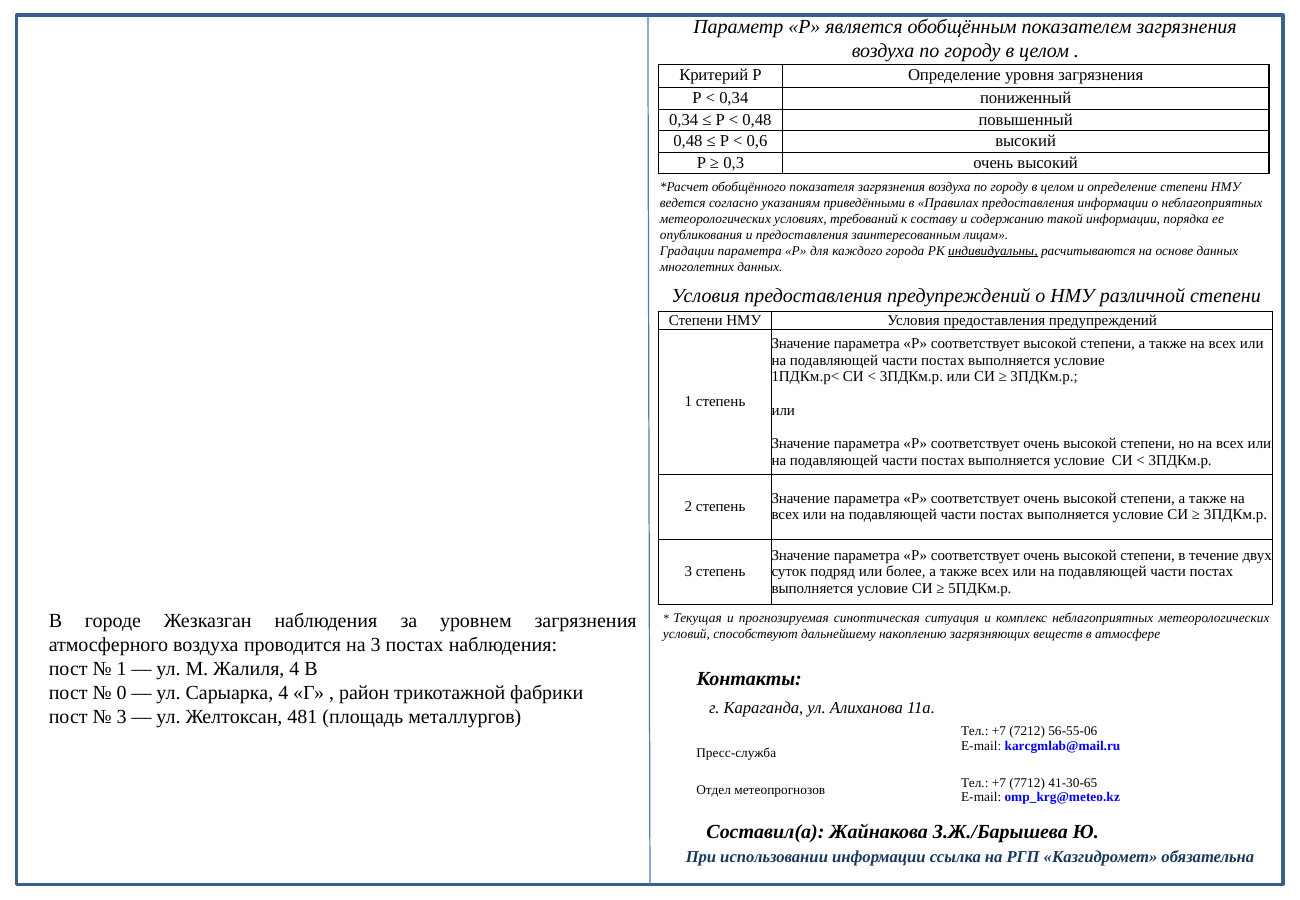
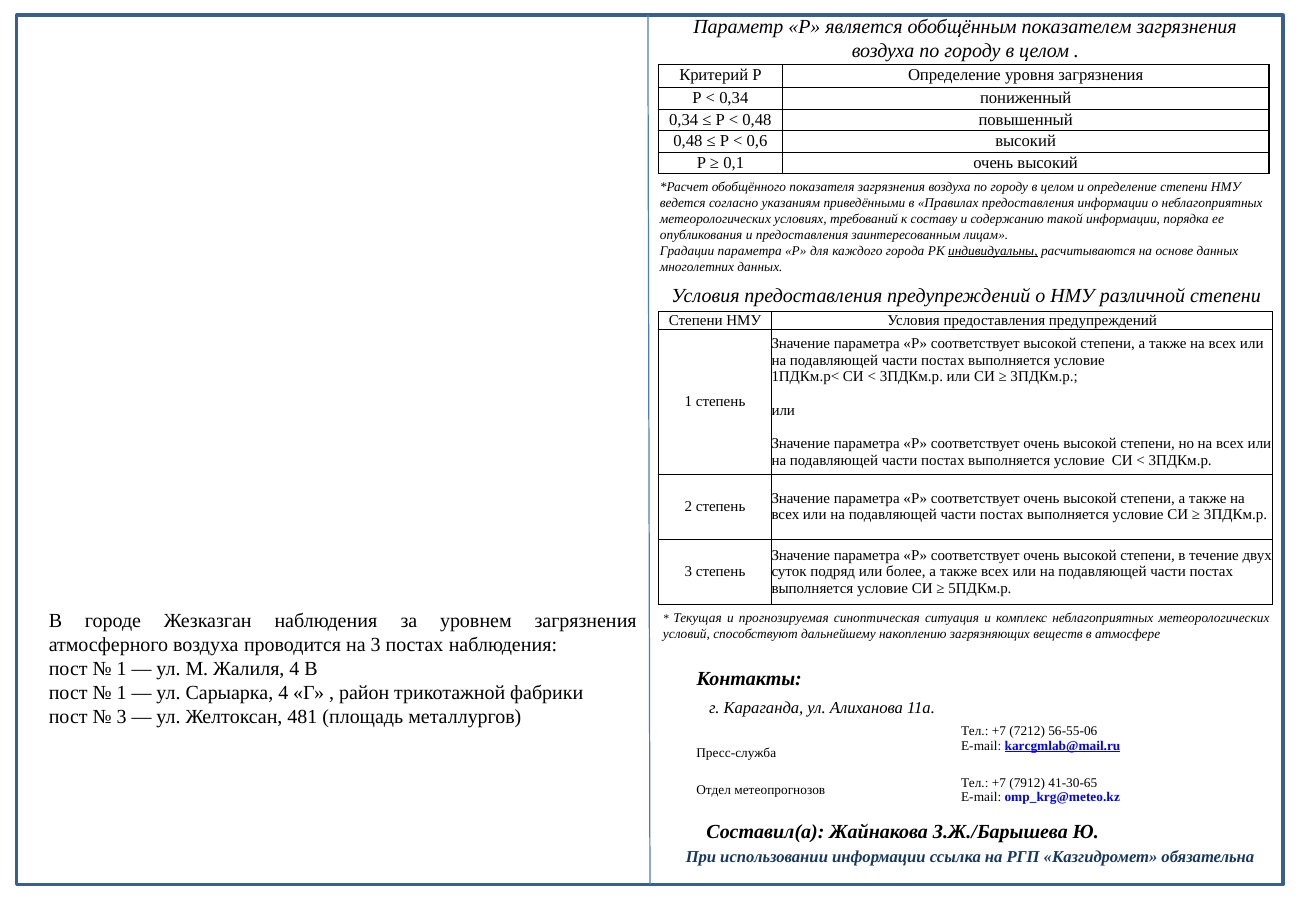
0,3: 0,3 -> 0,1
0 at (122, 692): 0 -> 1
karcgmlab@mail.ru underline: none -> present
7712: 7712 -> 7912
